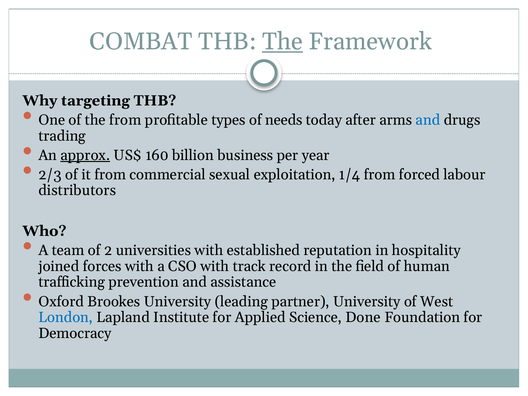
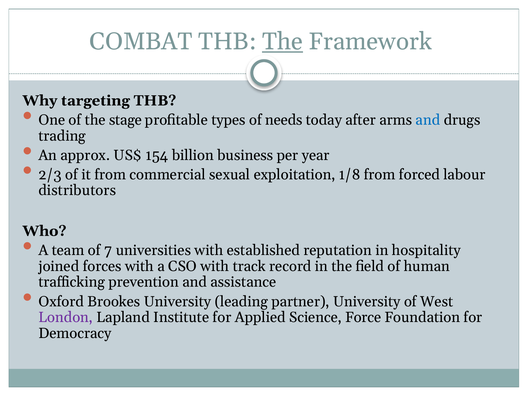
the from: from -> stage
approx underline: present -> none
160: 160 -> 154
1/4: 1/4 -> 1/8
2: 2 -> 7
London colour: blue -> purple
Done: Done -> Force
